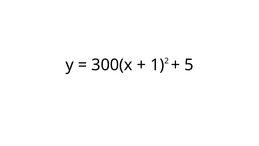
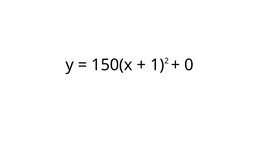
300(x: 300(x -> 150(x
5: 5 -> 0
